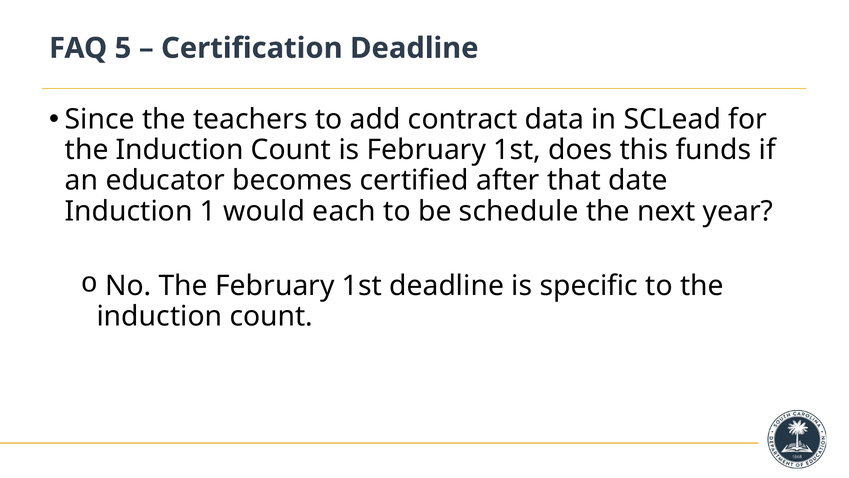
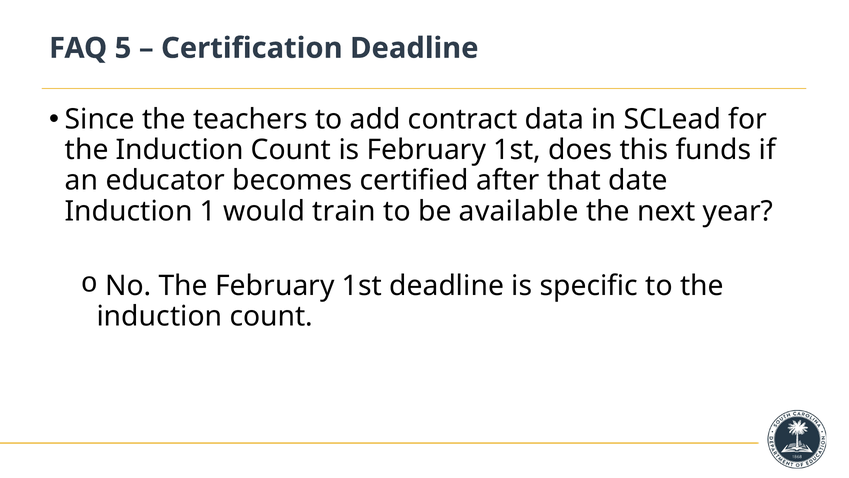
each: each -> train
schedule: schedule -> available
